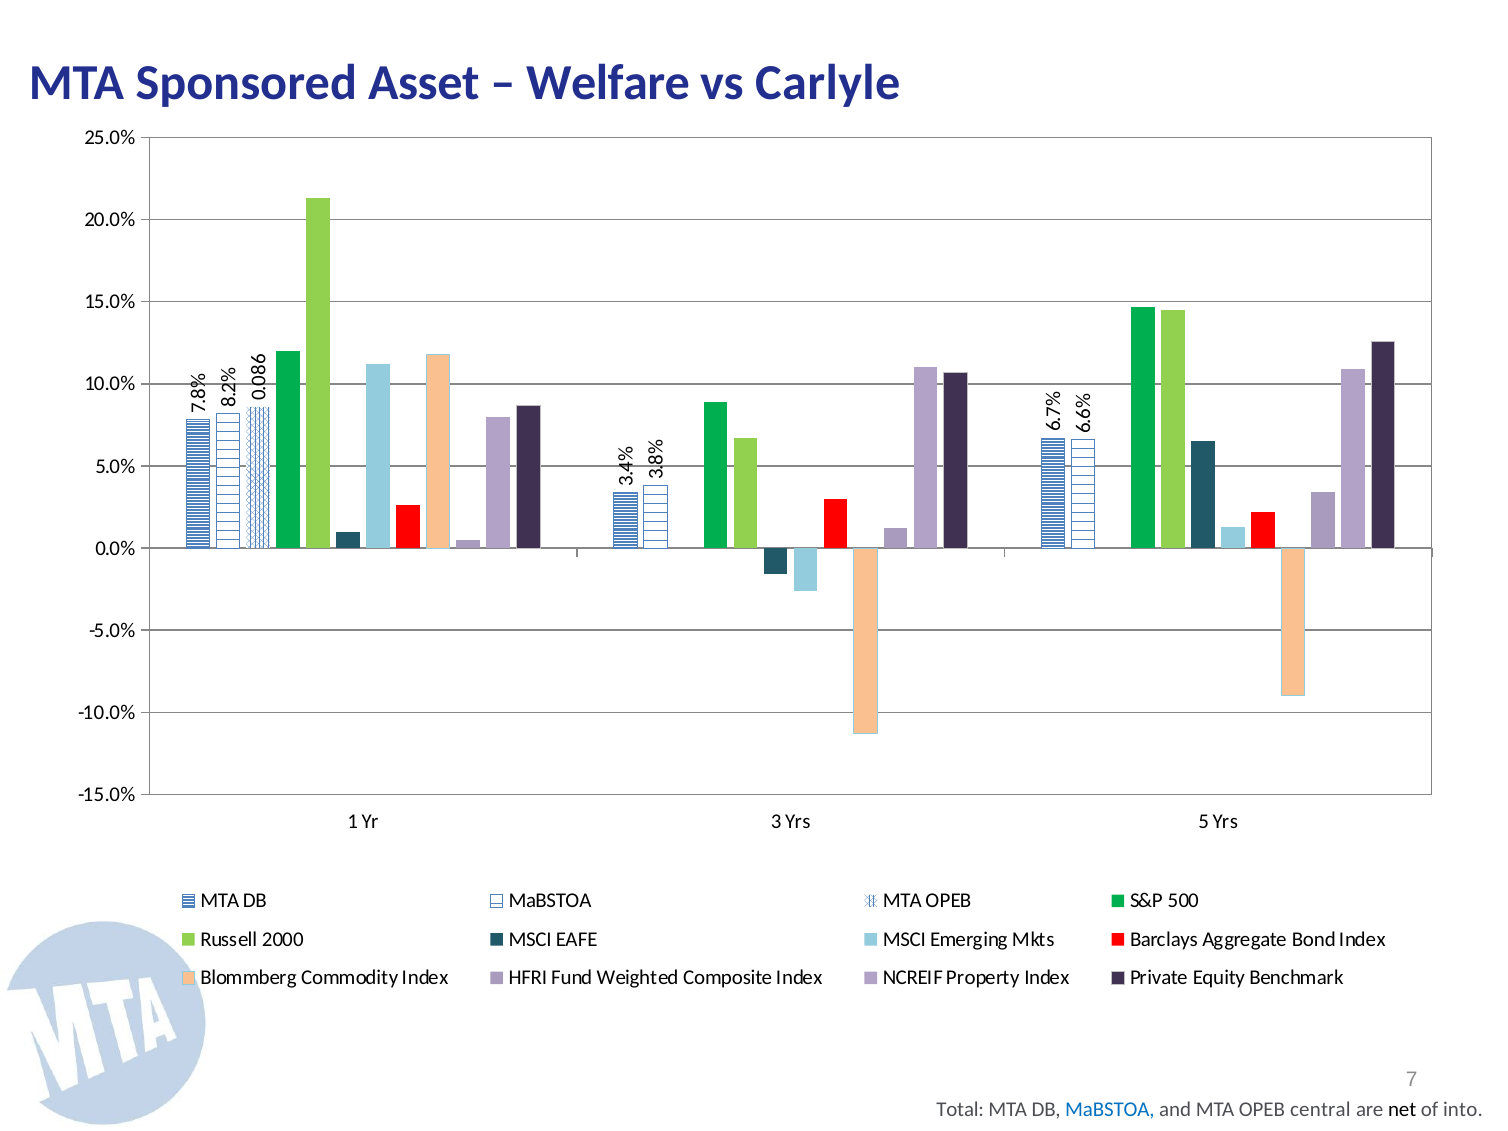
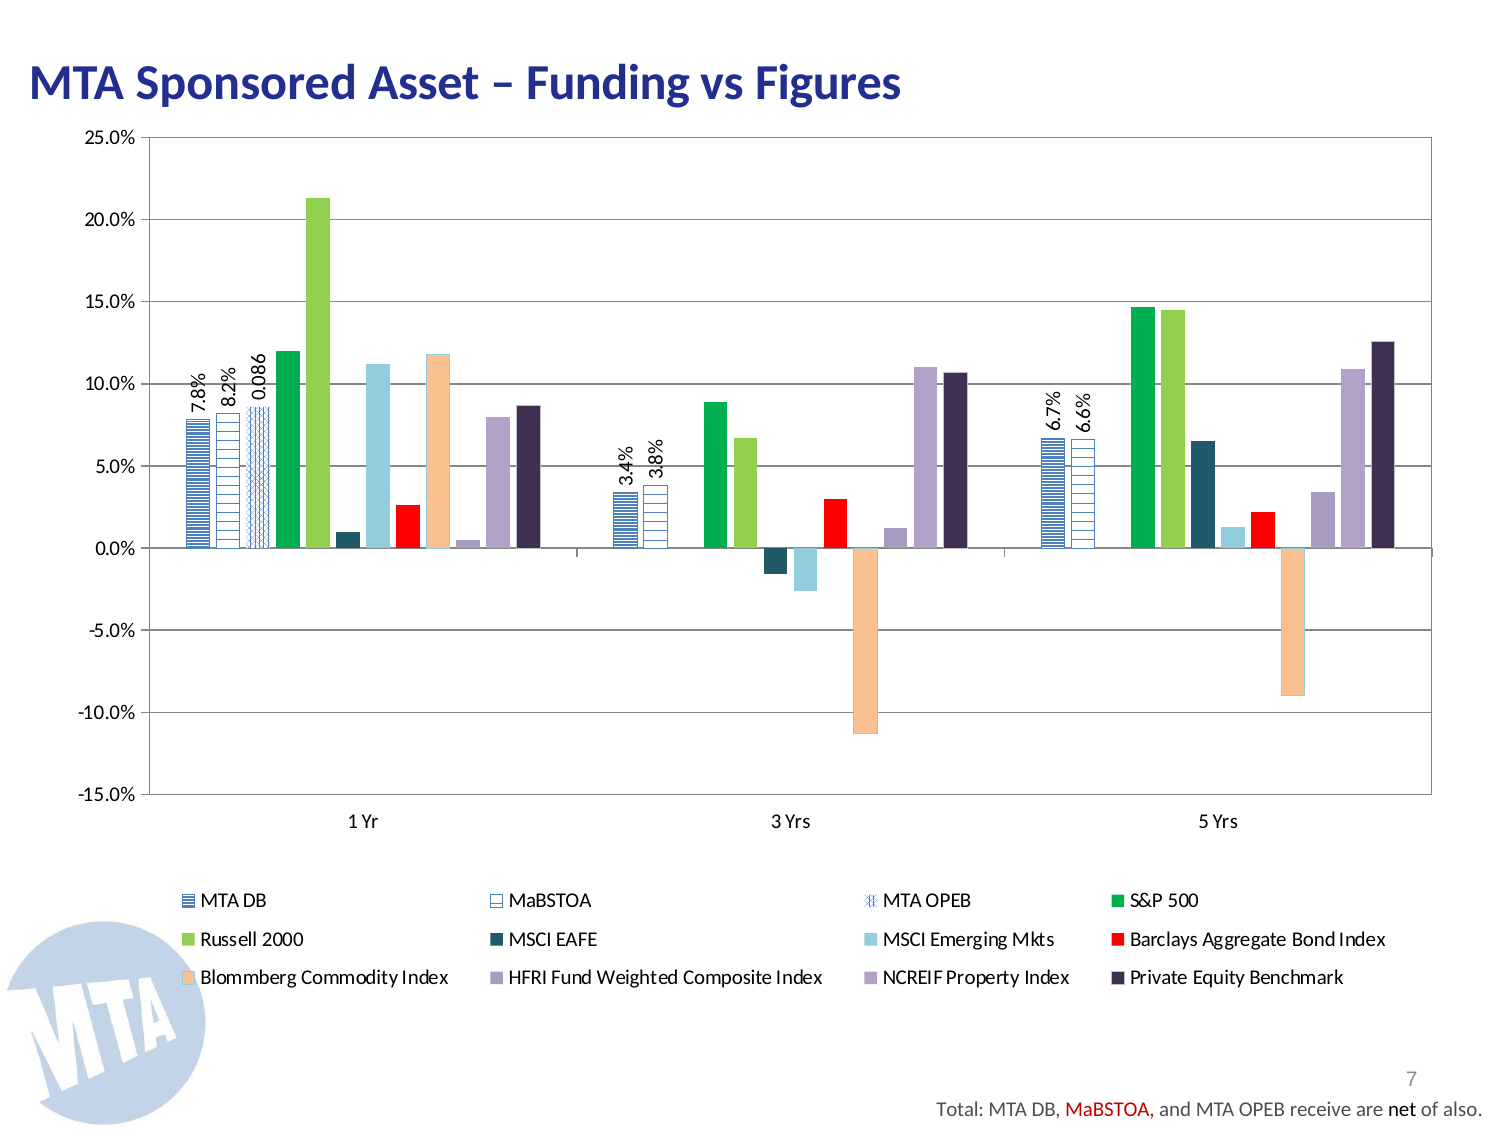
Welfare: Welfare -> Funding
Carlyle: Carlyle -> Figures
MaBSTOA at (1110, 1110) colour: blue -> red
central: central -> receive
into: into -> also
